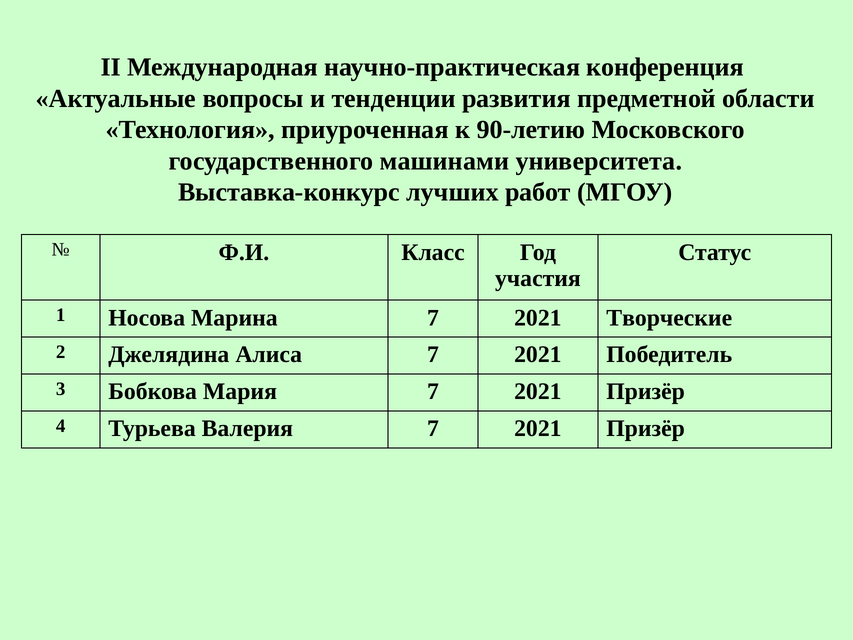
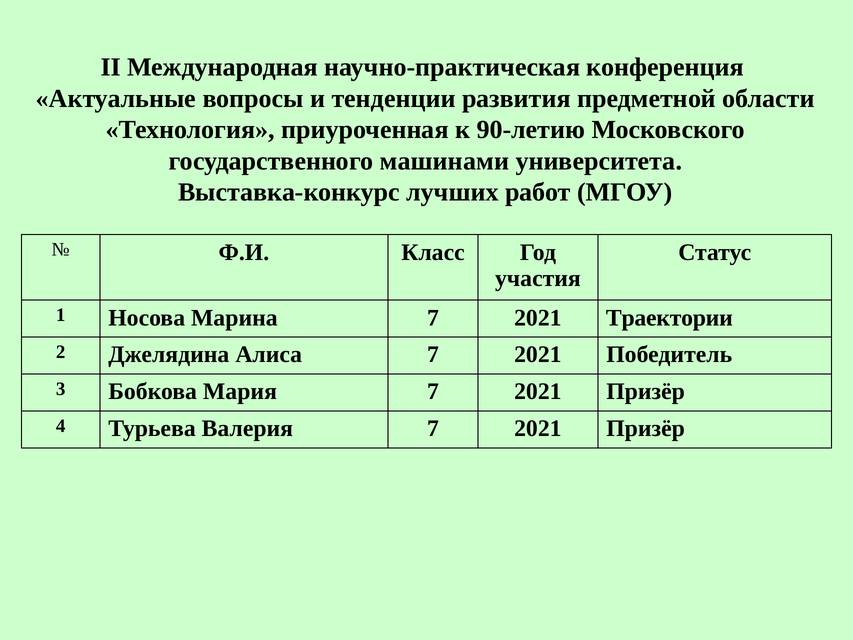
Творческие: Творческие -> Траектории
